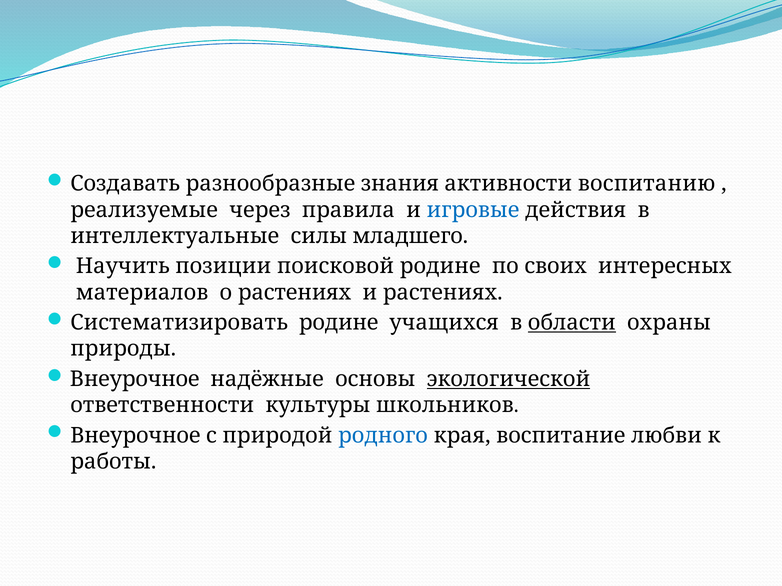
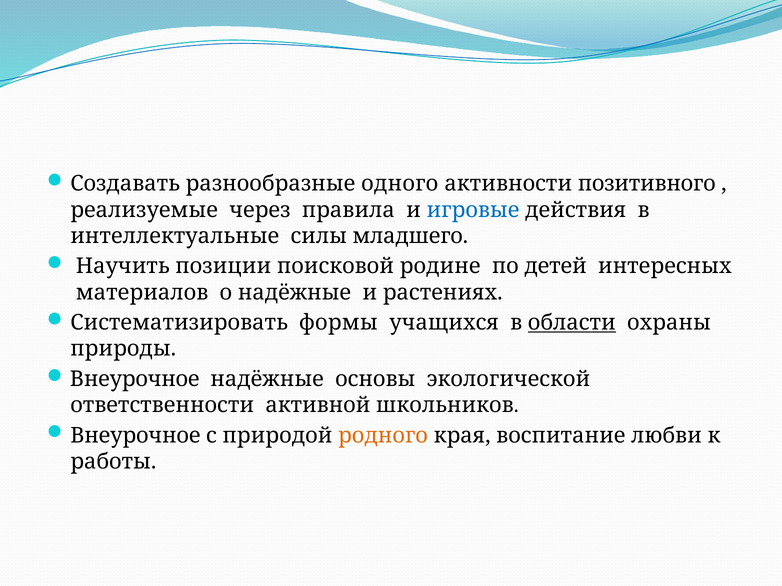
знания: знания -> одного
воспитанию: воспитанию -> позитивного
своих: своих -> детей
о растениях: растениях -> надёжные
Систематизировать родине: родине -> формы
экологической underline: present -> none
культуры: культуры -> активной
родного colour: blue -> orange
